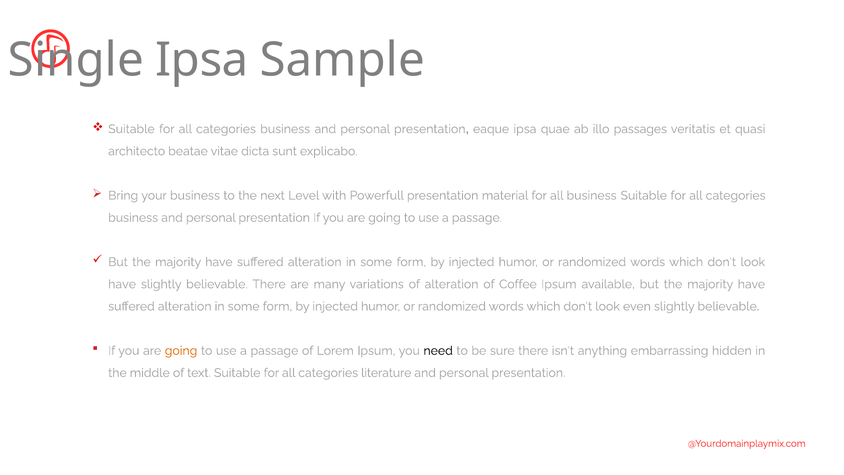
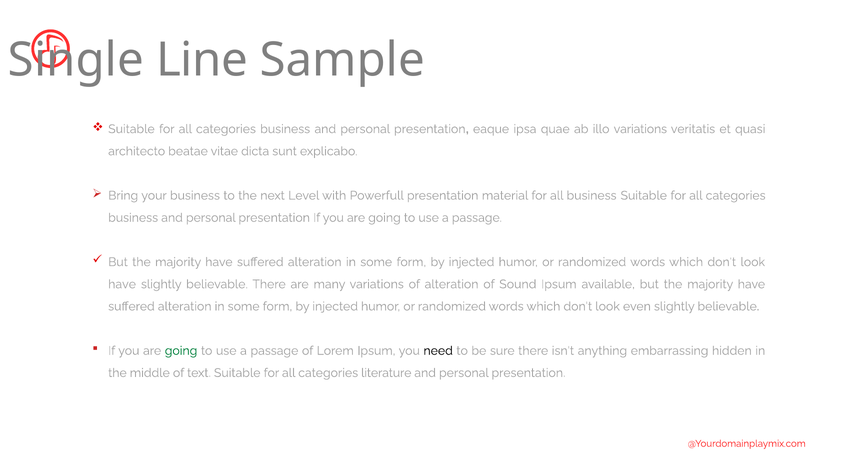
Single Ipsa: Ipsa -> Line
illo passages: passages -> variations
Coffee: Coffee -> Sound
going at (181, 351) colour: orange -> green
